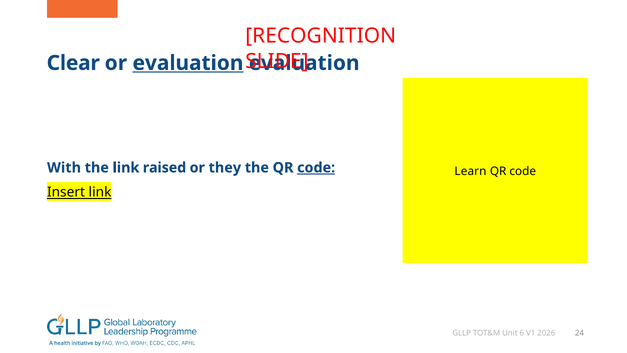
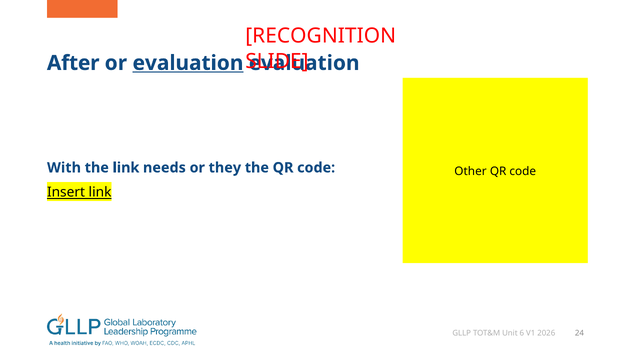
Clear: Clear -> After
raised: raised -> needs
code at (316, 168) underline: present -> none
Learn: Learn -> Other
